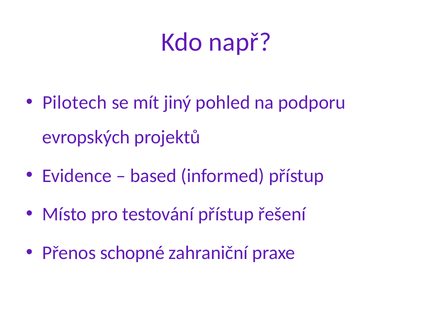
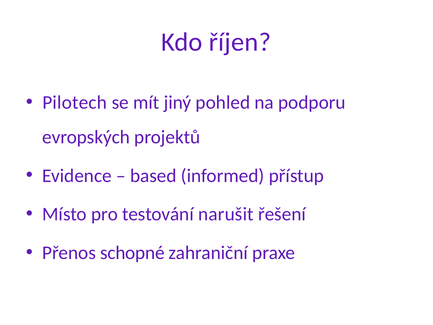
např: např -> říjen
testování přístup: přístup -> narušit
